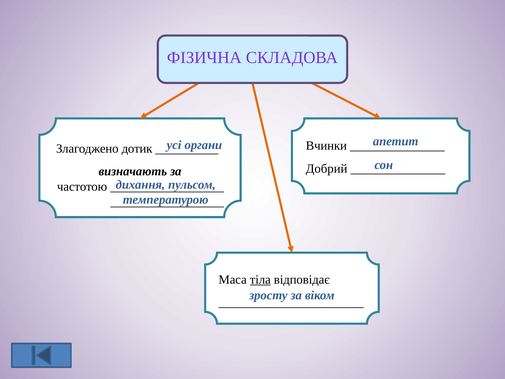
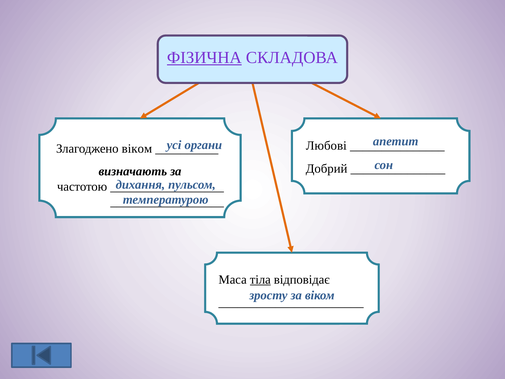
ФІЗИЧНА underline: none -> present
Вчинки: Вчинки -> Любові
Злагоджено дотик: дотик -> віком
